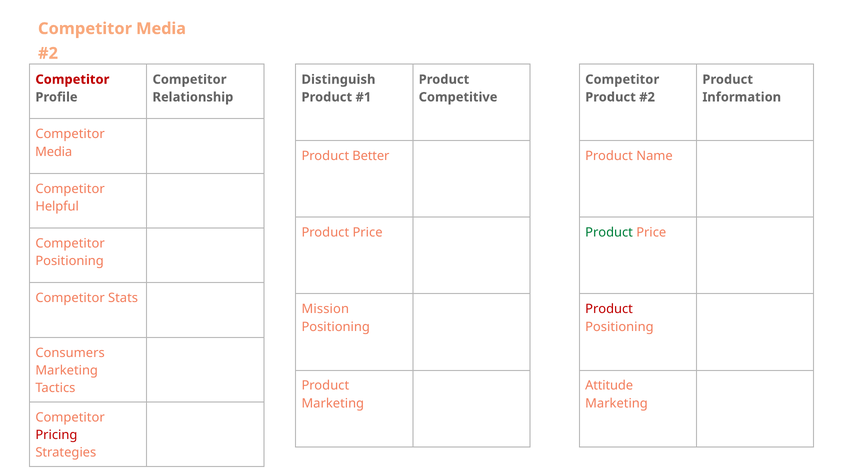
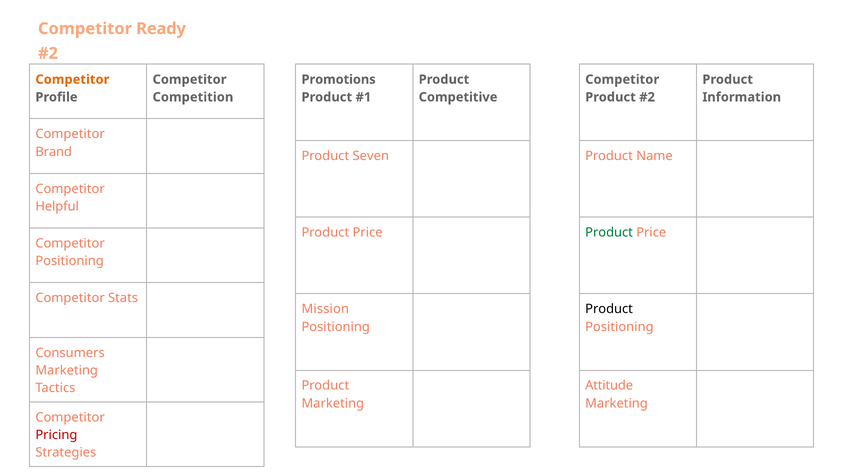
Media at (161, 29): Media -> Ready
Competitor at (72, 80) colour: red -> orange
Distinguish: Distinguish -> Promotions
Relationship: Relationship -> Competition
Media at (54, 152): Media -> Brand
Better: Better -> Seven
Product at (609, 309) colour: red -> black
